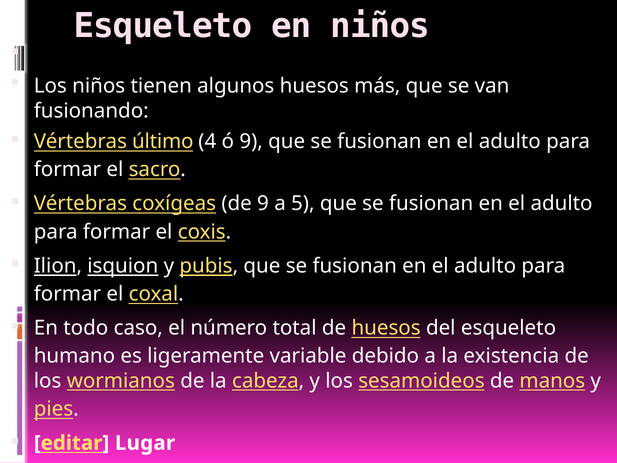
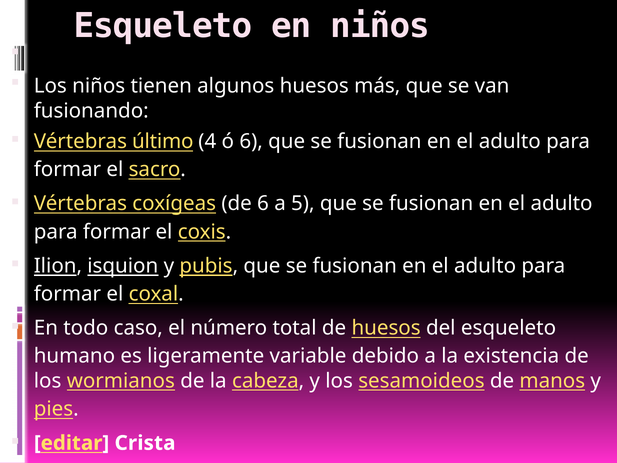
ó 9: 9 -> 6
de 9: 9 -> 6
Lugar: Lugar -> Crista
